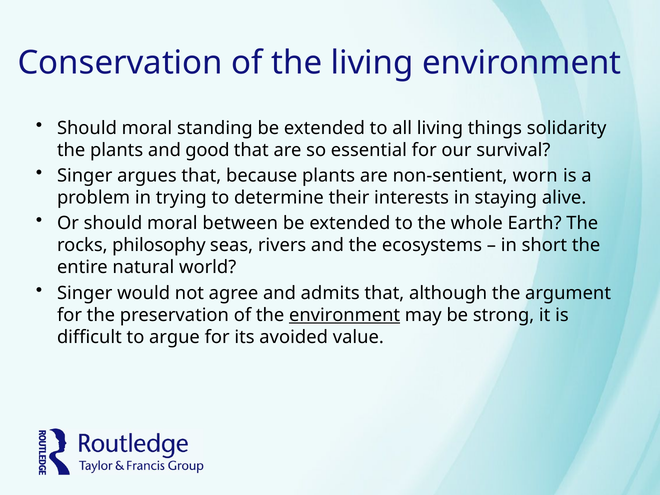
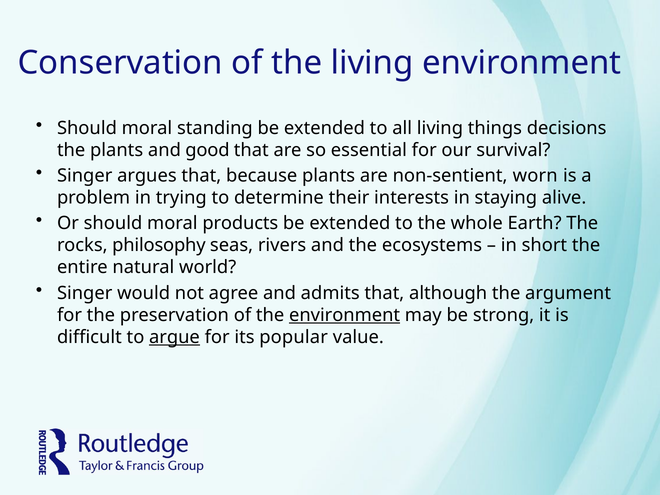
solidarity: solidarity -> decisions
between: between -> products
argue underline: none -> present
avoided: avoided -> popular
